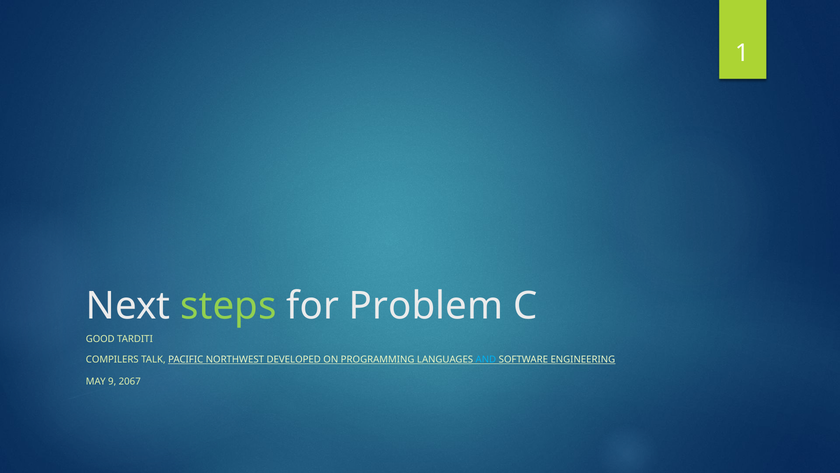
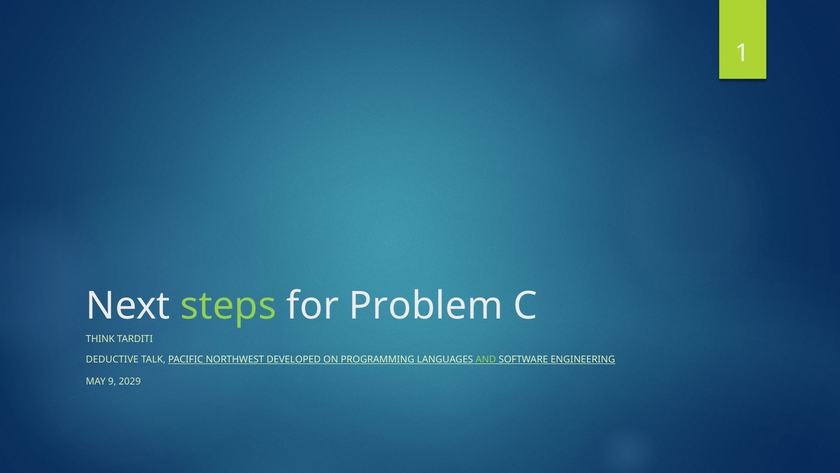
GOOD: GOOD -> THINK
COMPILERS: COMPILERS -> DEDUCTIVE
AND colour: light blue -> light green
2067: 2067 -> 2029
